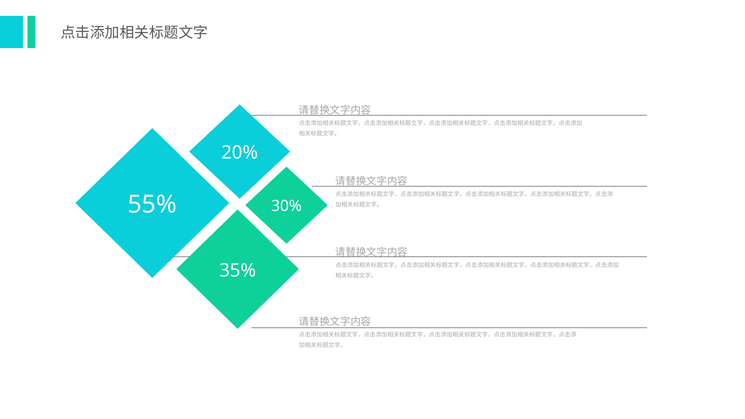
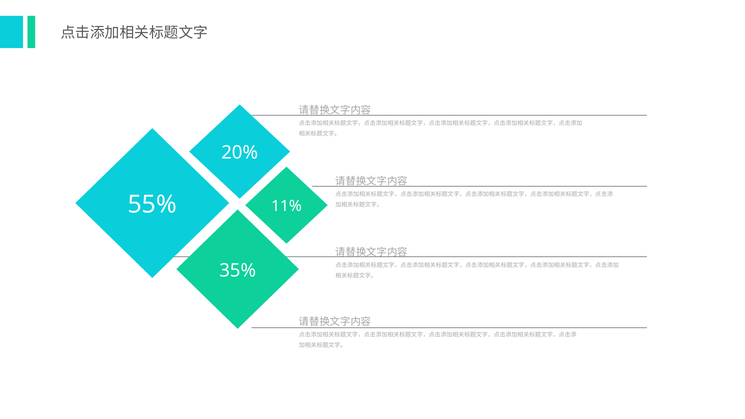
30%: 30% -> 11%
